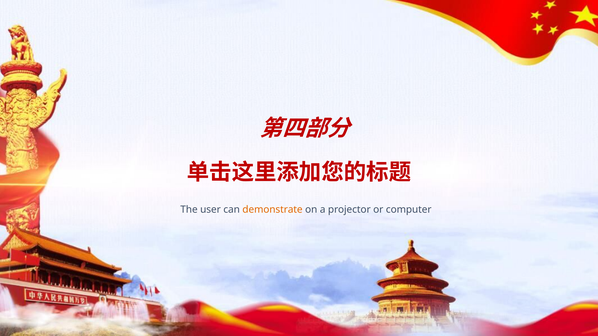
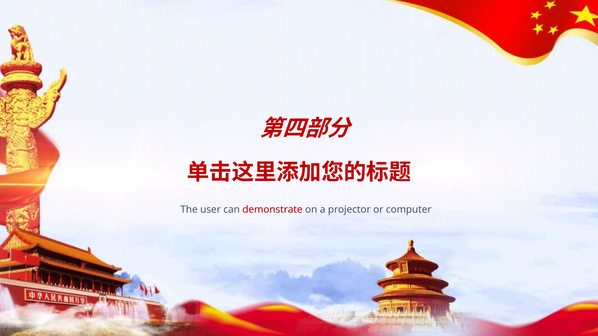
demonstrate colour: orange -> red
